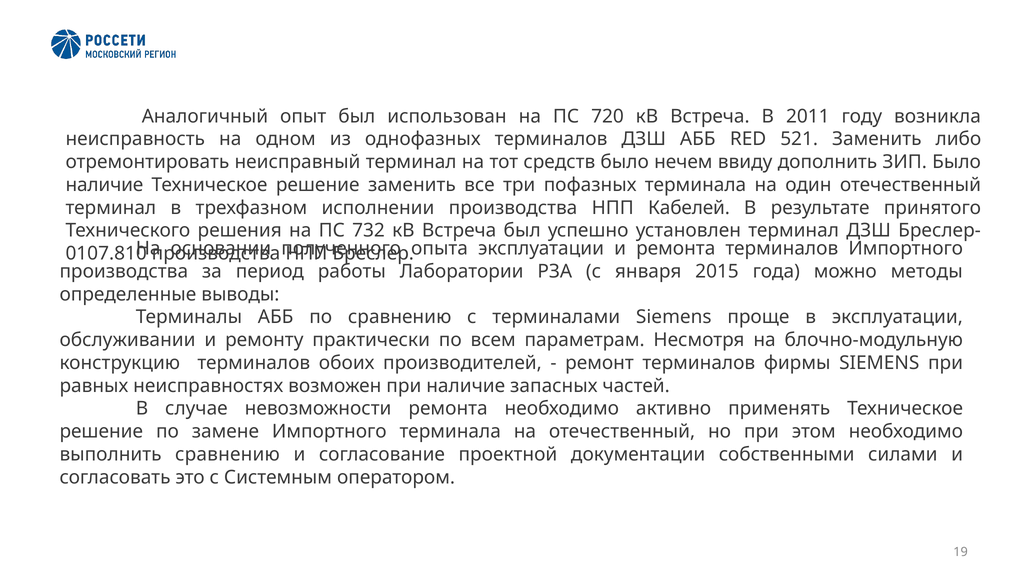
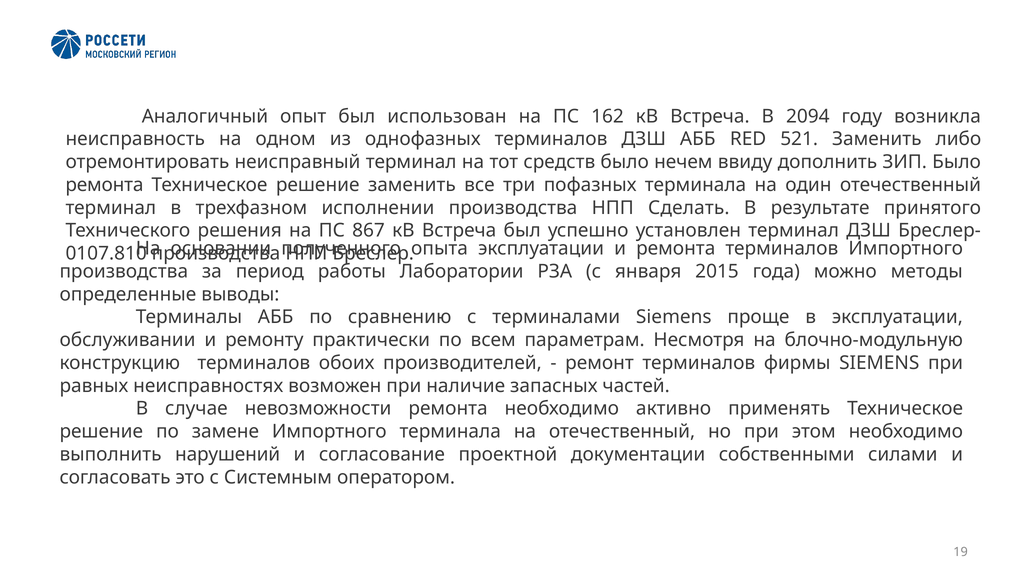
720: 720 -> 162
2011: 2011 -> 2094
наличие at (104, 185): наличие -> ремонта
Кабелей: Кабелей -> Сделать
732: 732 -> 867
выполнить сравнению: сравнению -> нарушений
